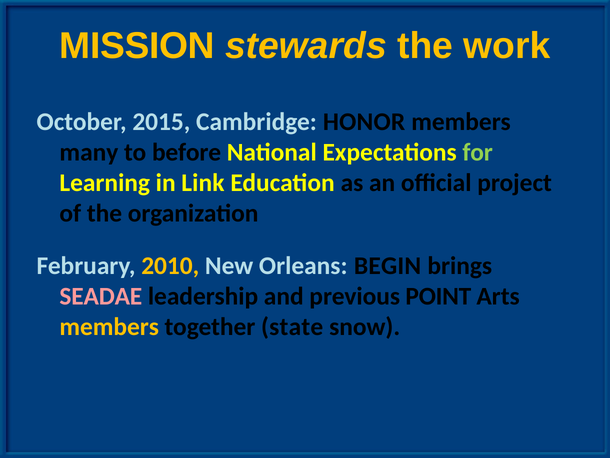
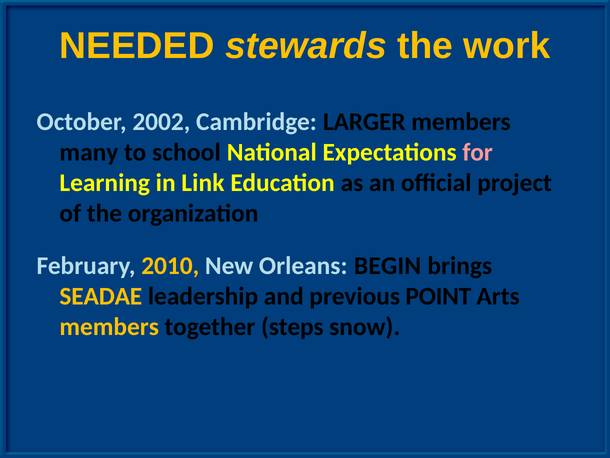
MISSION: MISSION -> NEEDED
2015: 2015 -> 2002
HONOR: HONOR -> LARGER
before: before -> school
for colour: light green -> pink
SEADAE colour: pink -> yellow
state: state -> steps
